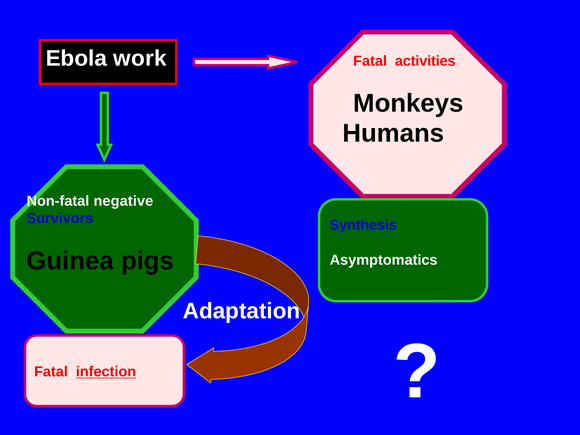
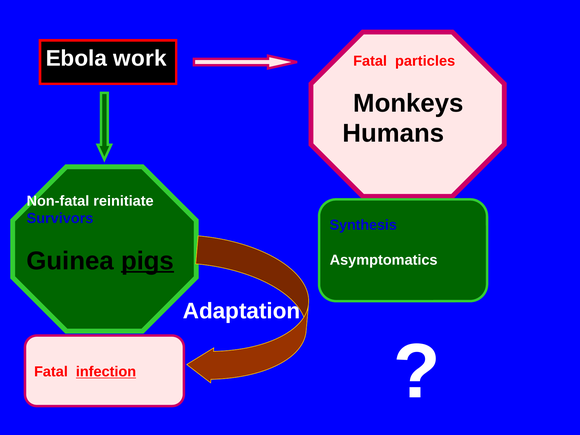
activities: activities -> particles
negative: negative -> reinitiate
pigs underline: none -> present
